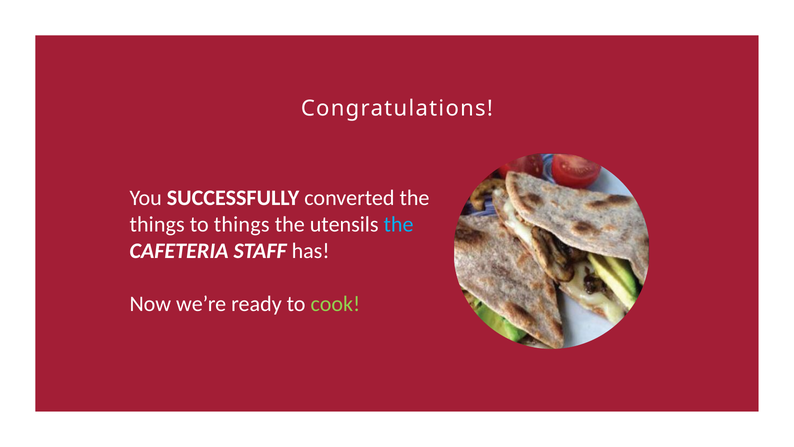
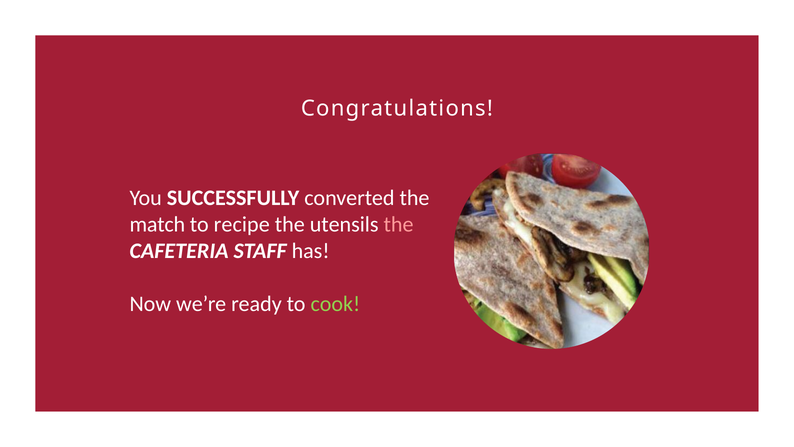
things at (157, 224): things -> match
to things: things -> recipe
the at (399, 224) colour: light blue -> pink
